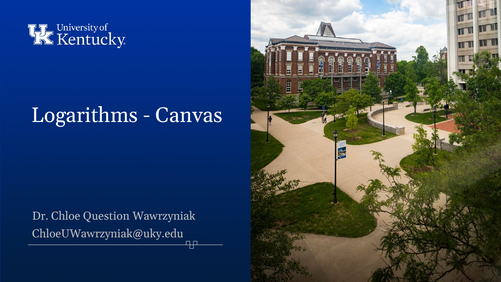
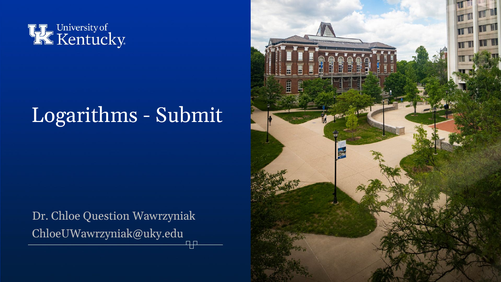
Canvas: Canvas -> Submit
